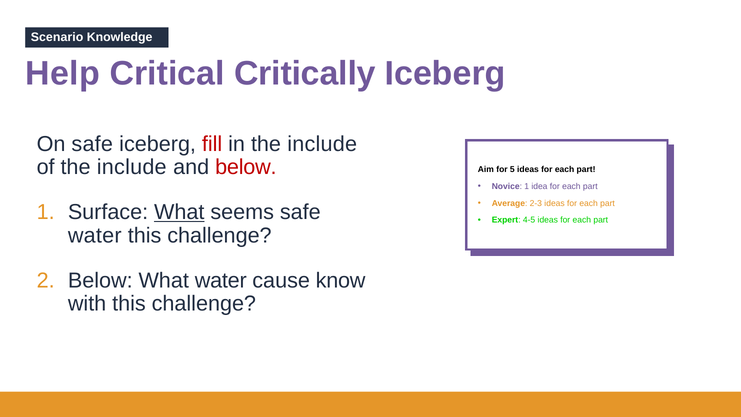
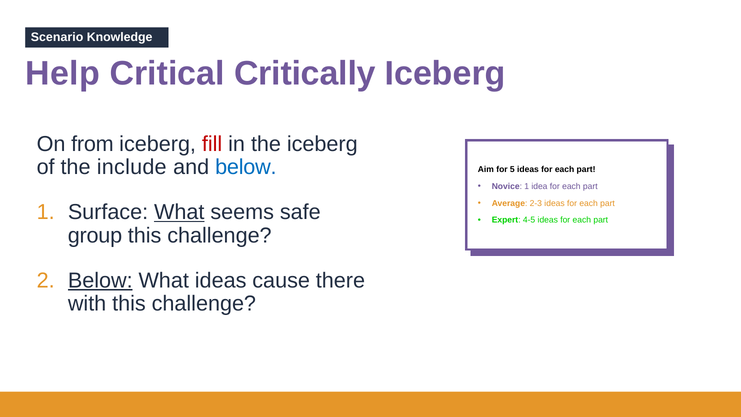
On safe: safe -> from
in the include: include -> iceberg
below at (246, 167) colour: red -> blue
water at (95, 235): water -> group
Below at (100, 280) underline: none -> present
What water: water -> ideas
know: know -> there
